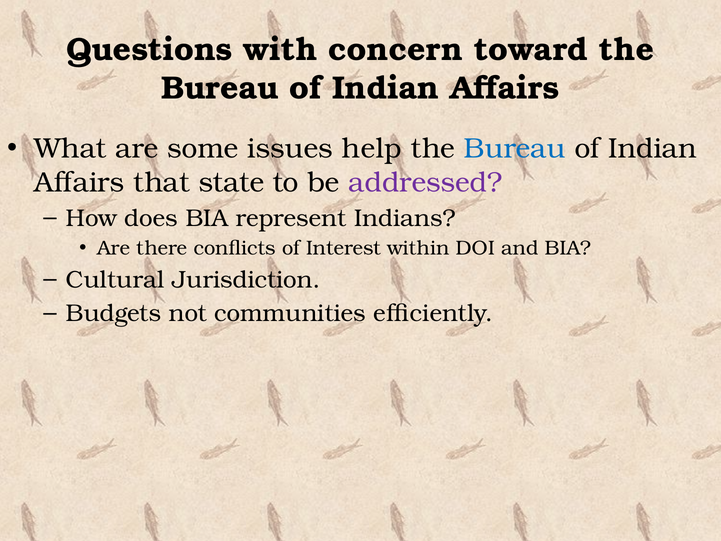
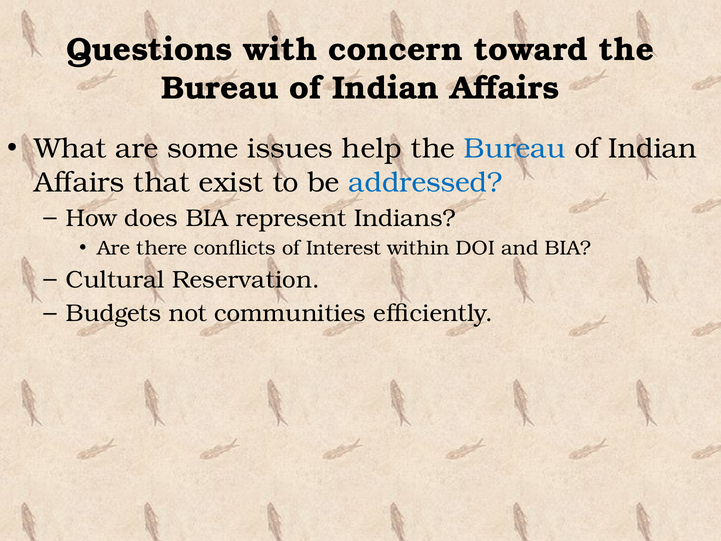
state: state -> exist
addressed colour: purple -> blue
Jurisdiction: Jurisdiction -> Reservation
